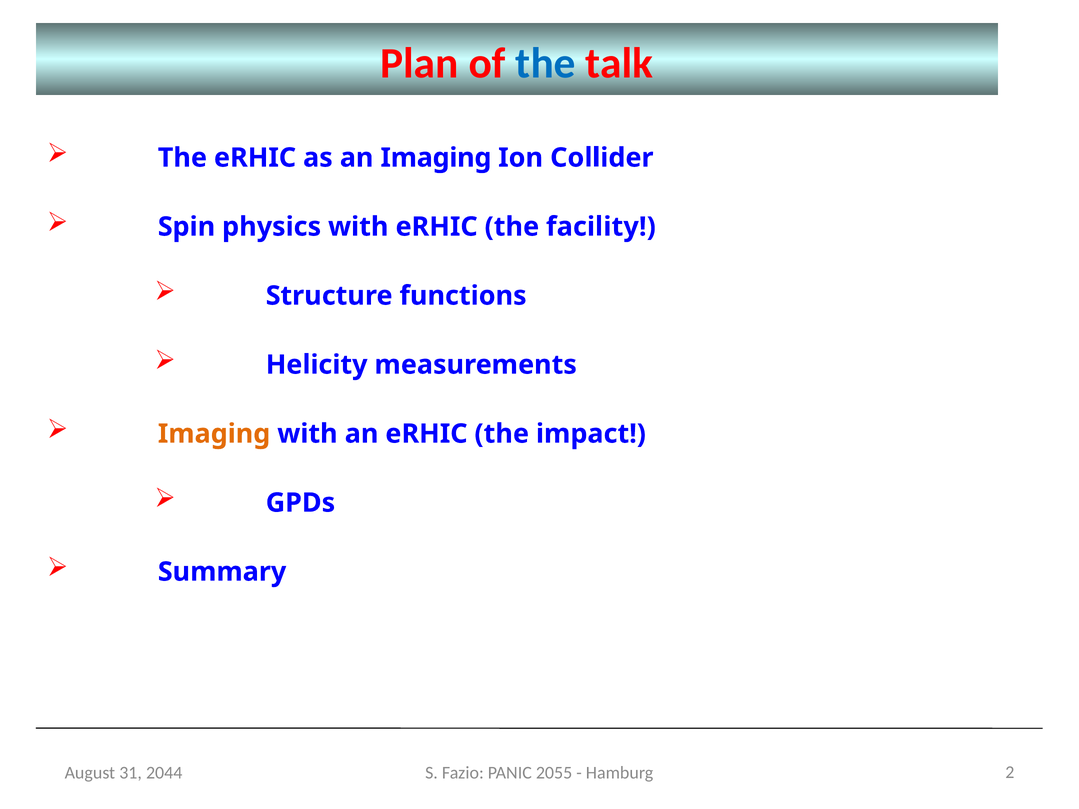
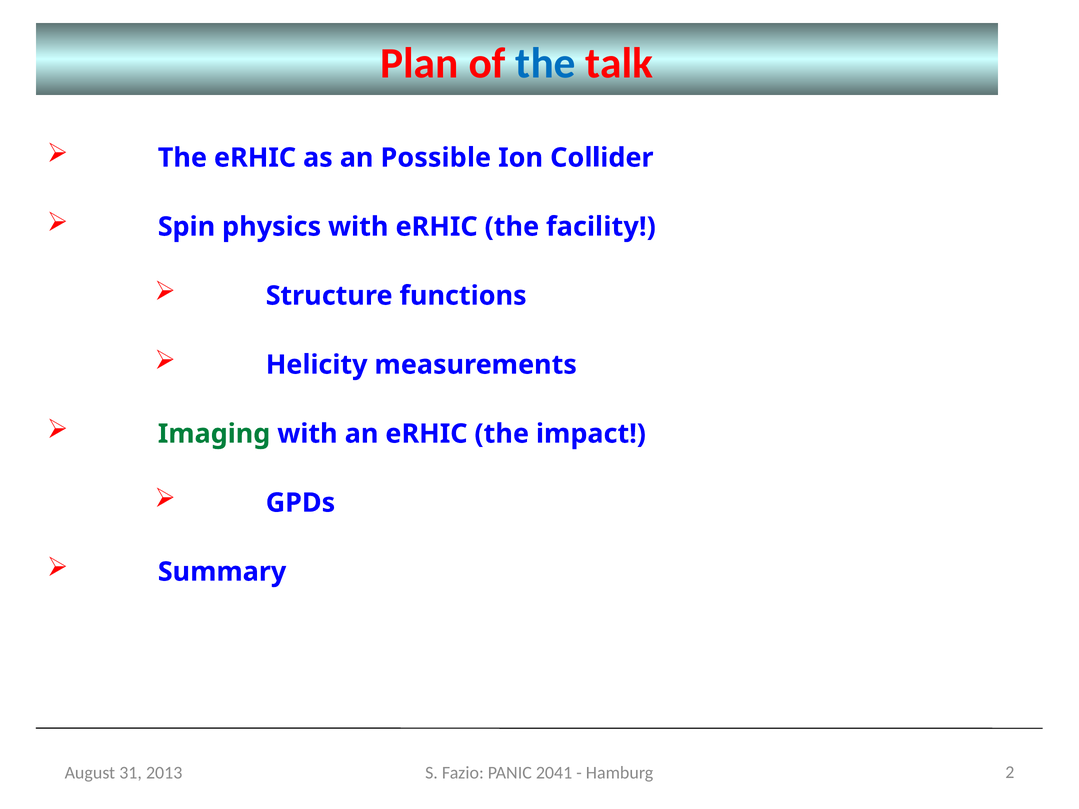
an Imaging: Imaging -> Possible
Imaging at (214, 434) colour: orange -> green
2044: 2044 -> 2013
2055: 2055 -> 2041
